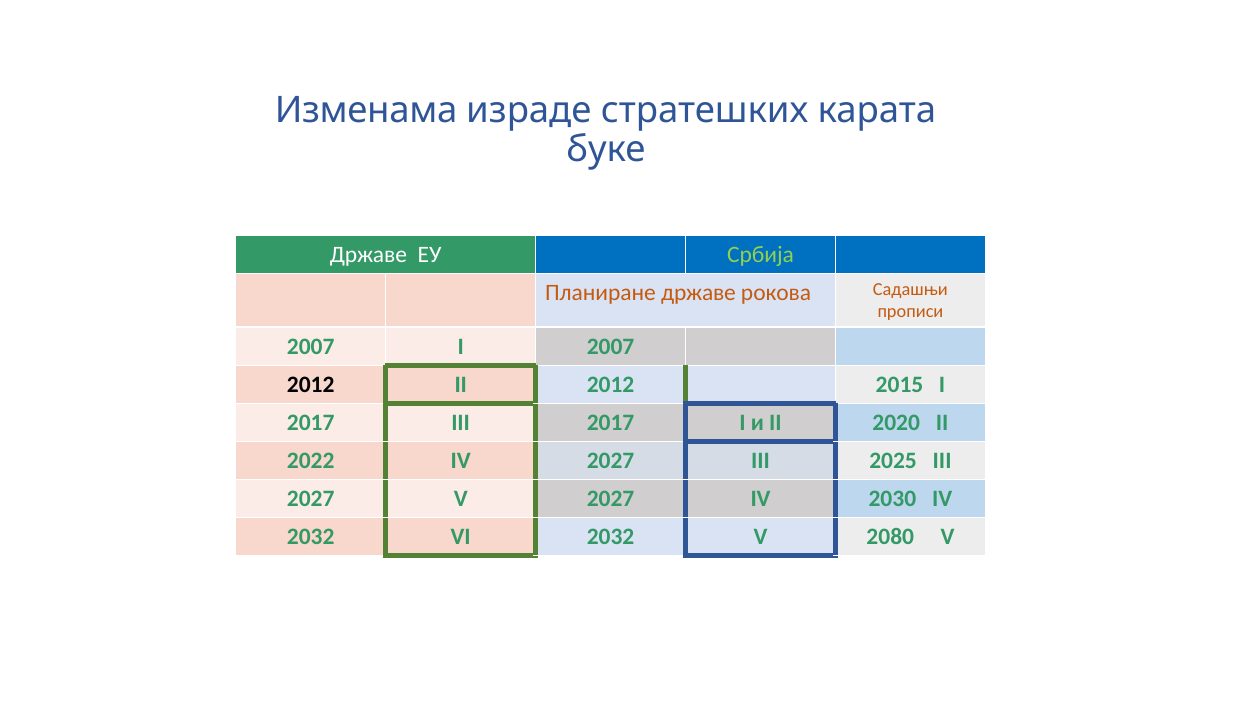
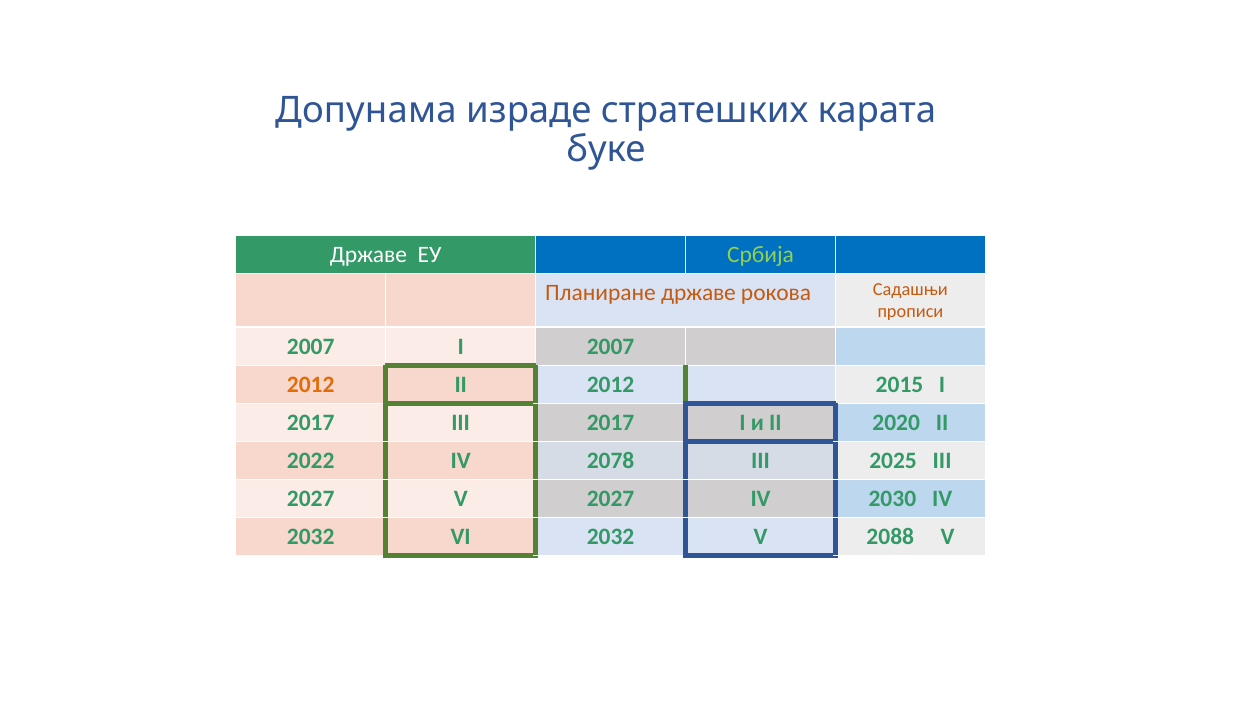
Изменама: Изменама -> Допунама
2012 at (311, 385) colour: black -> orange
IV 2027: 2027 -> 2078
2080: 2080 -> 2088
